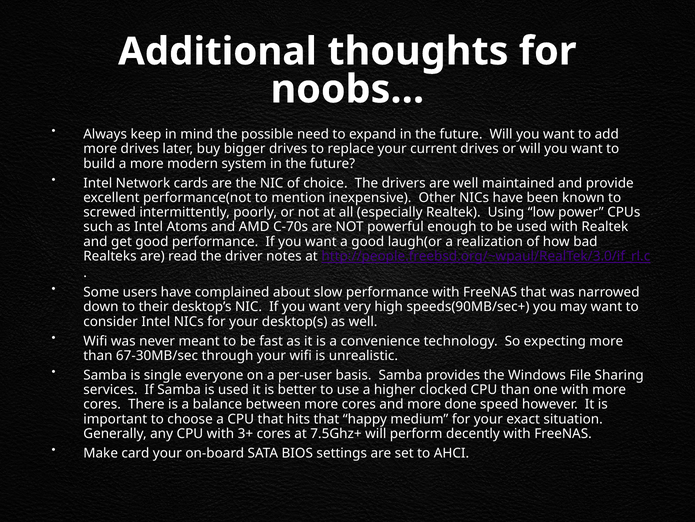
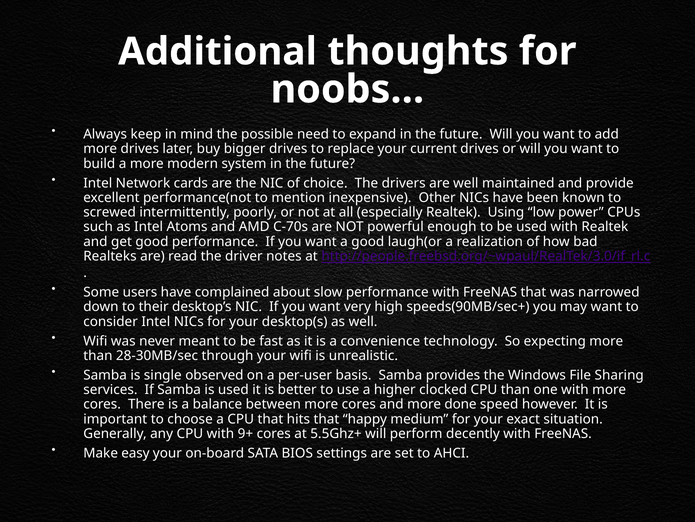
67-30MB/sec: 67-30MB/sec -> 28-30MB/sec
everyone: everyone -> observed
3+: 3+ -> 9+
7.5Ghz+: 7.5Ghz+ -> 5.5Ghz+
card: card -> easy
